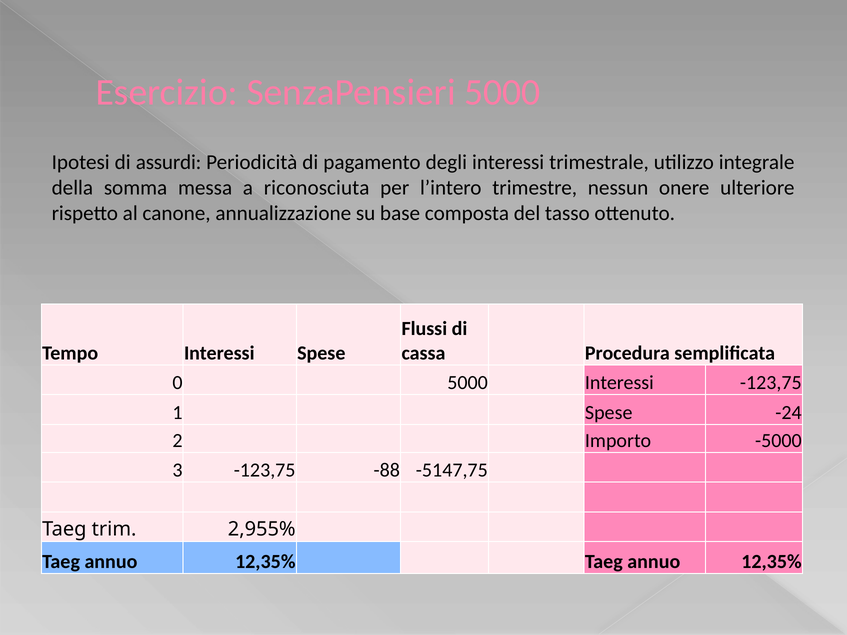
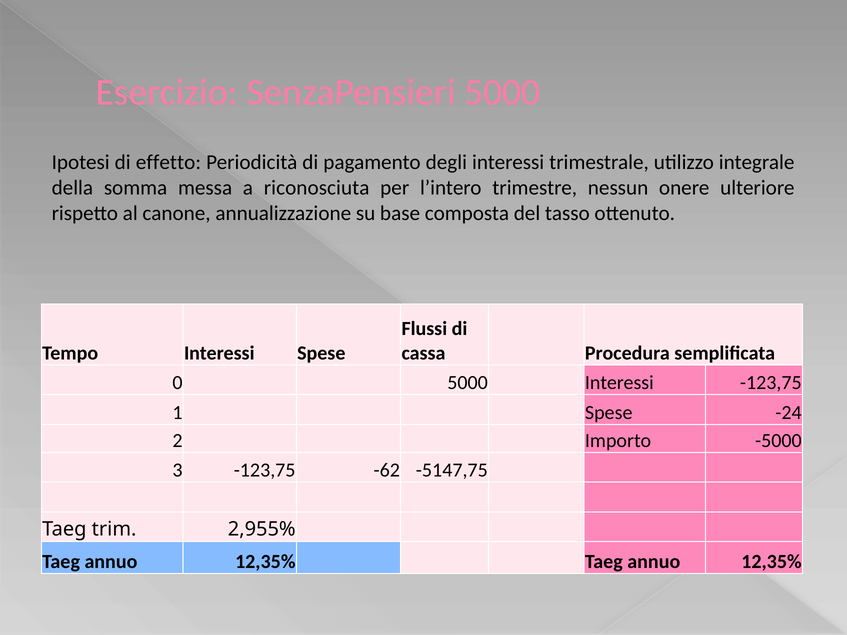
assurdi: assurdi -> effetto
-88: -88 -> -62
